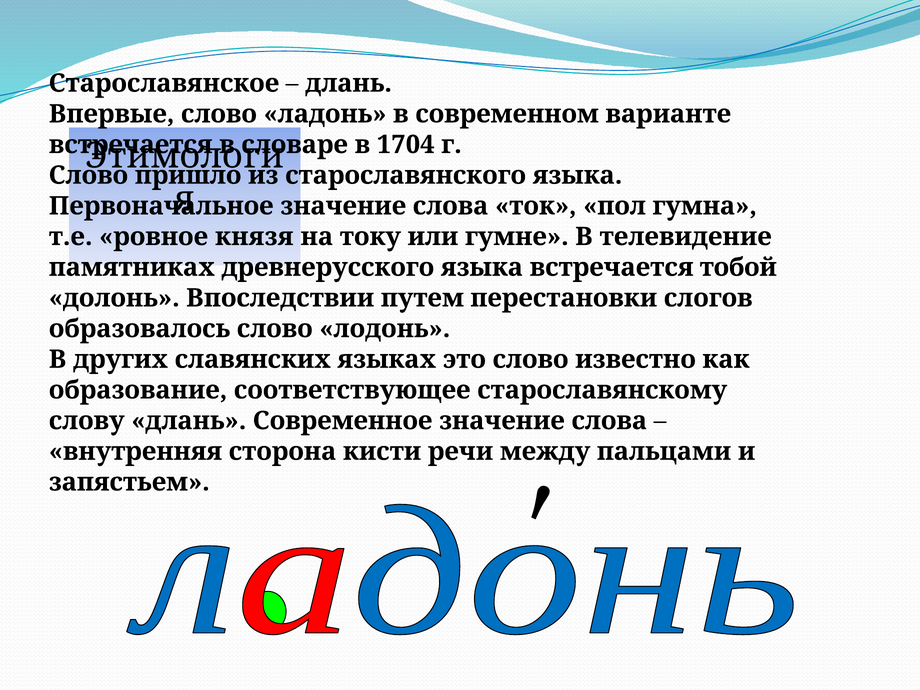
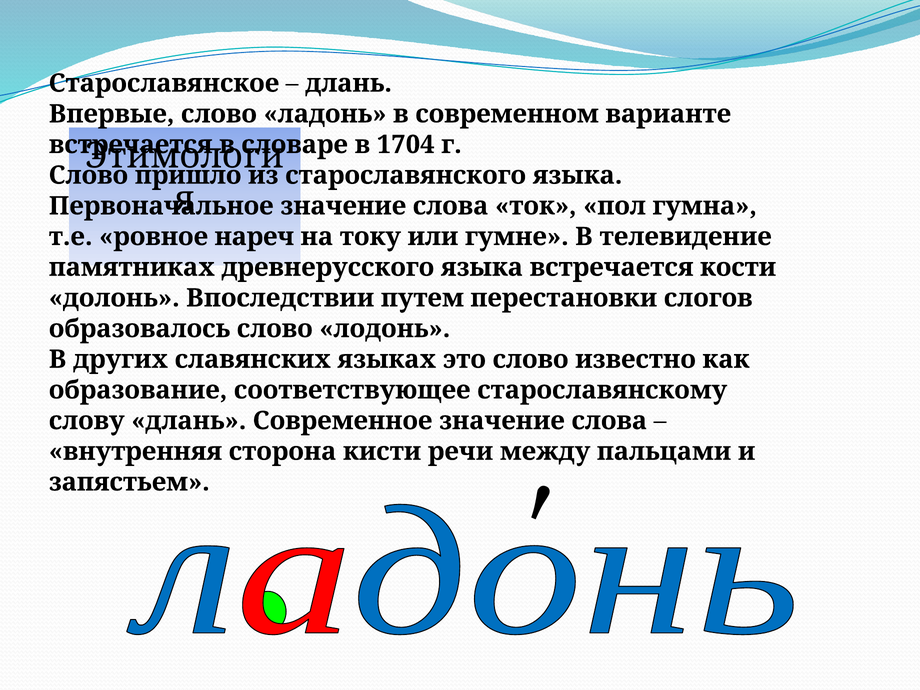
князя: князя -> нареч
тобой: тобой -> кости
